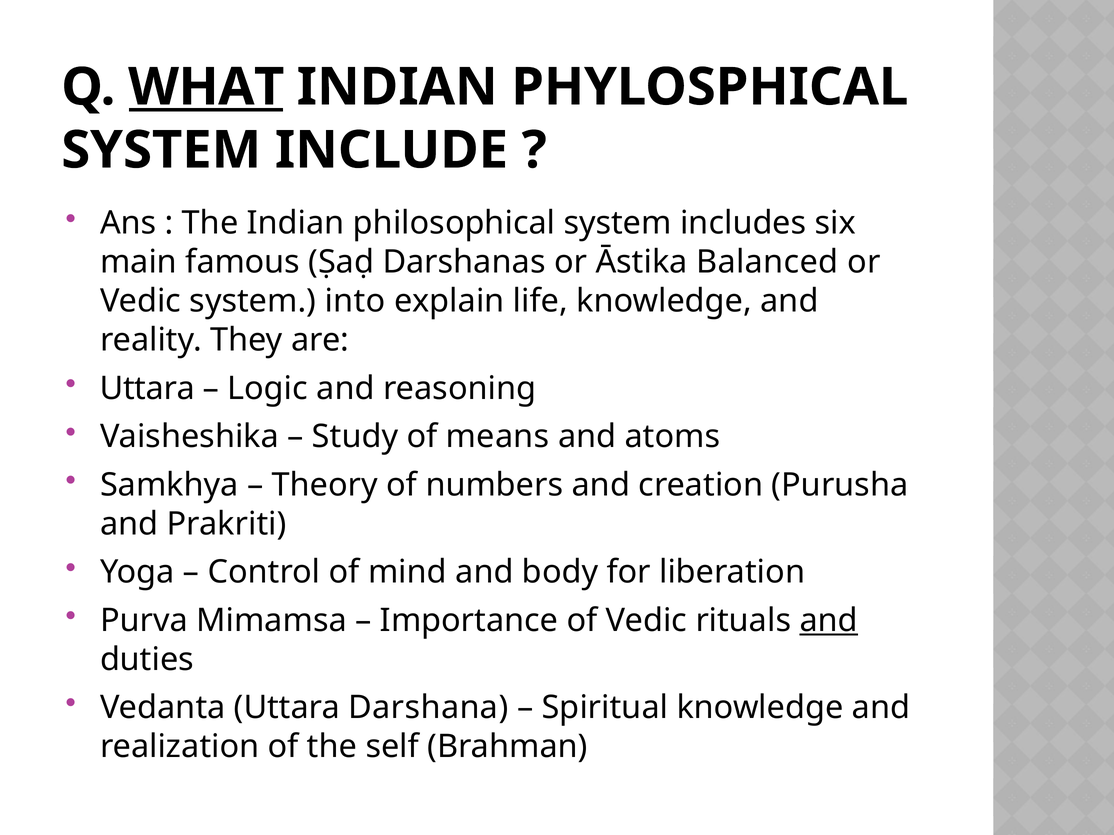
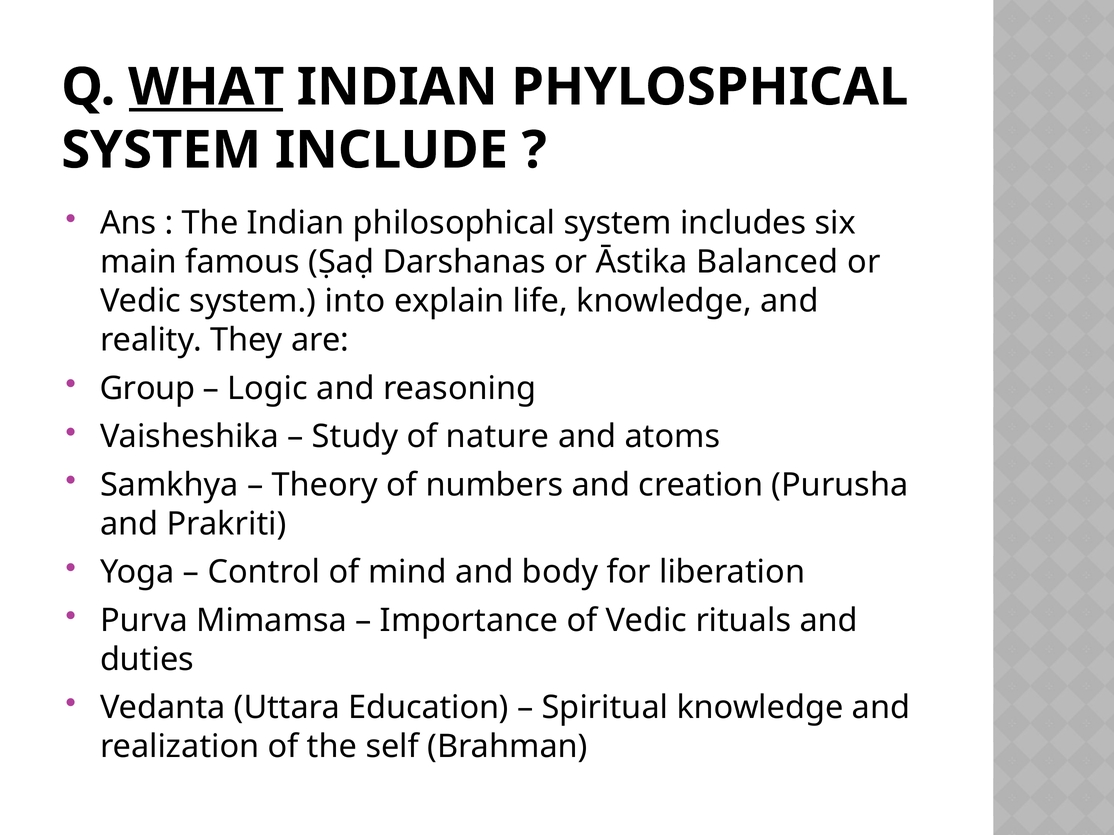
Uttara at (147, 389): Uttara -> Group
means: means -> nature
and at (829, 621) underline: present -> none
Darshana: Darshana -> Education
